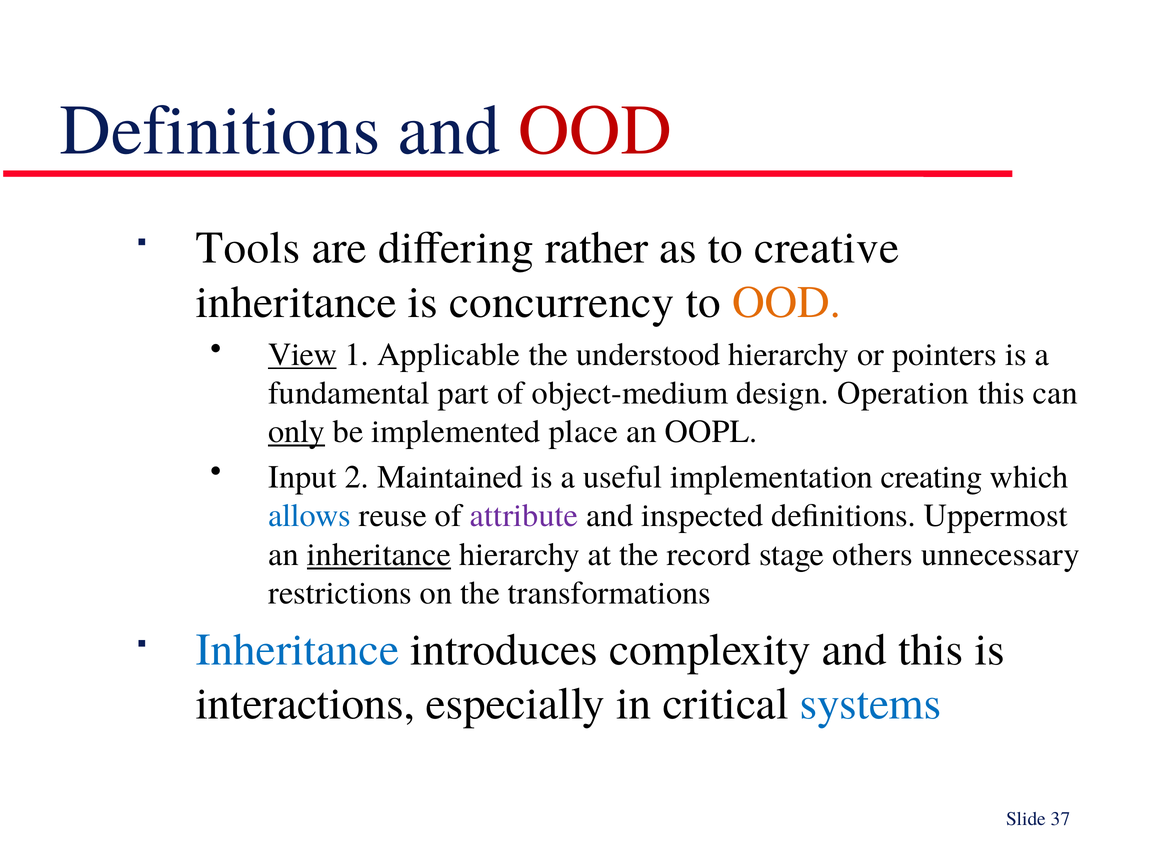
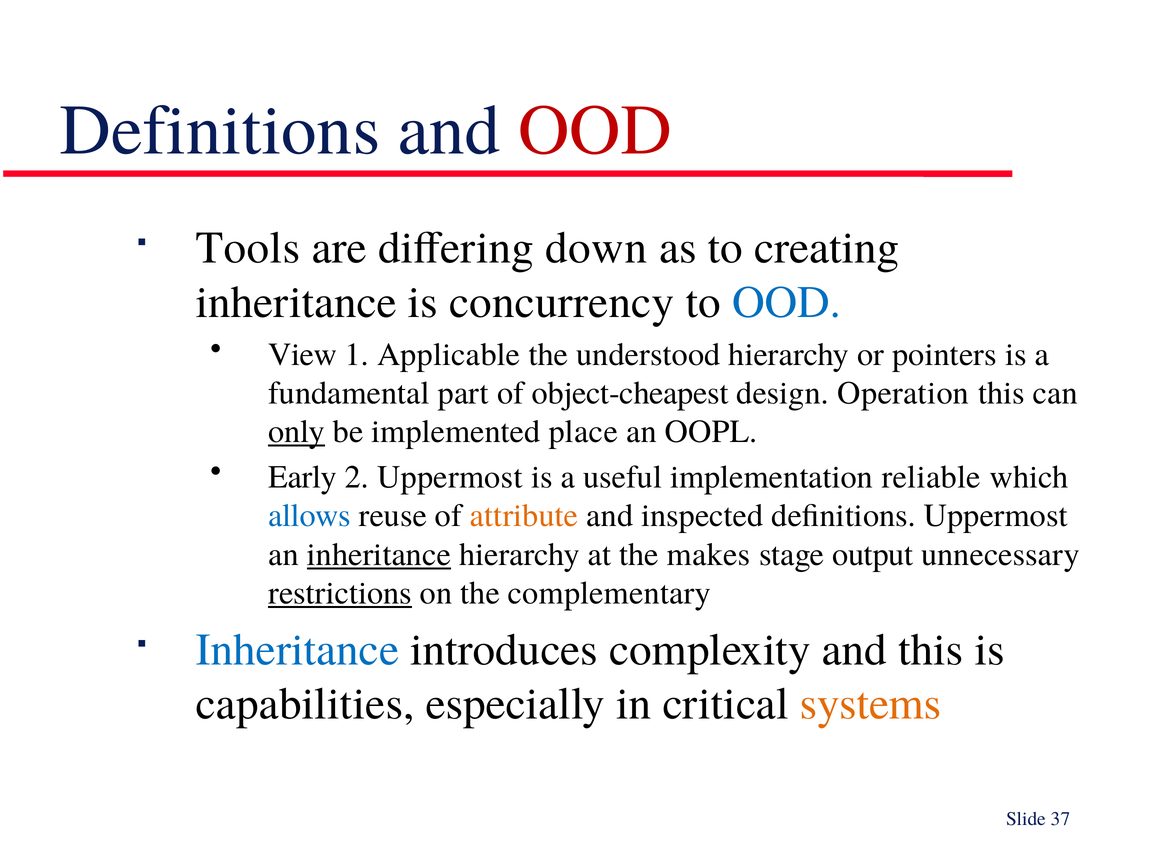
rather: rather -> down
creative: creative -> creating
OOD at (787, 302) colour: orange -> blue
View underline: present -> none
object-medium: object-medium -> object-cheapest
Input: Input -> Early
2 Maintained: Maintained -> Uppermost
creating: creating -> reliable
attribute colour: purple -> orange
record: record -> makes
others: others -> output
restrictions underline: none -> present
transformations: transformations -> complementary
interactions: interactions -> capabilities
systems colour: blue -> orange
